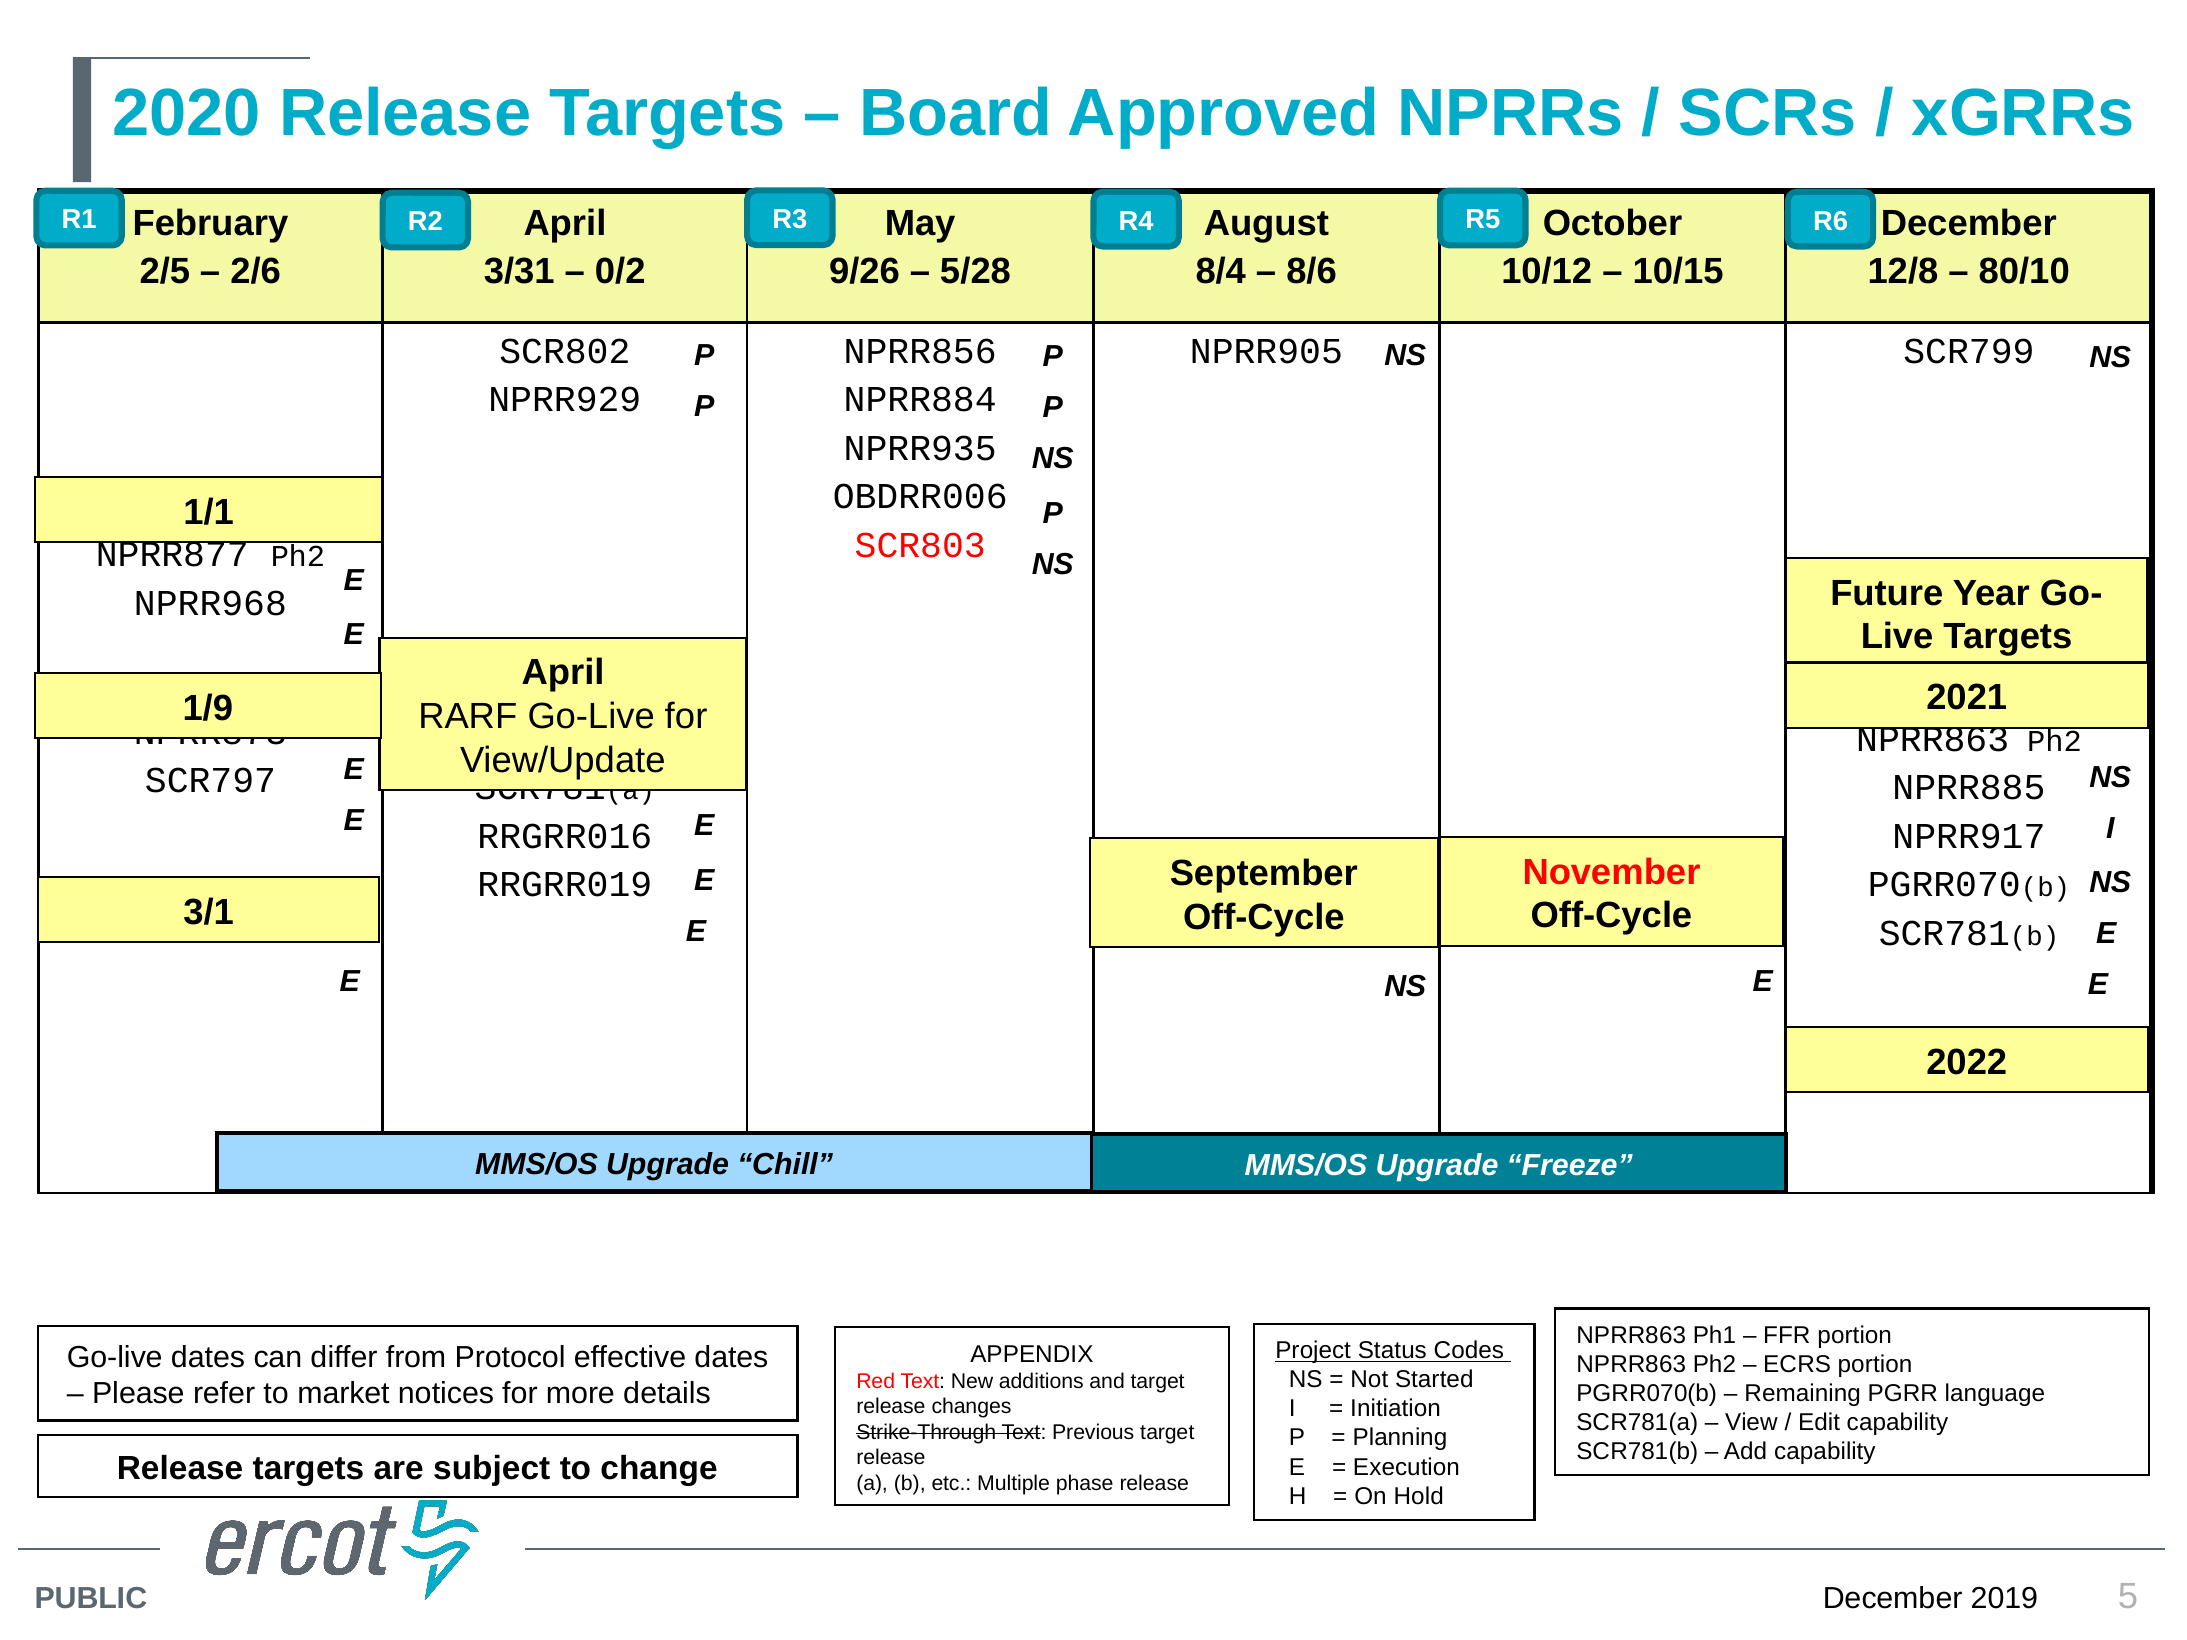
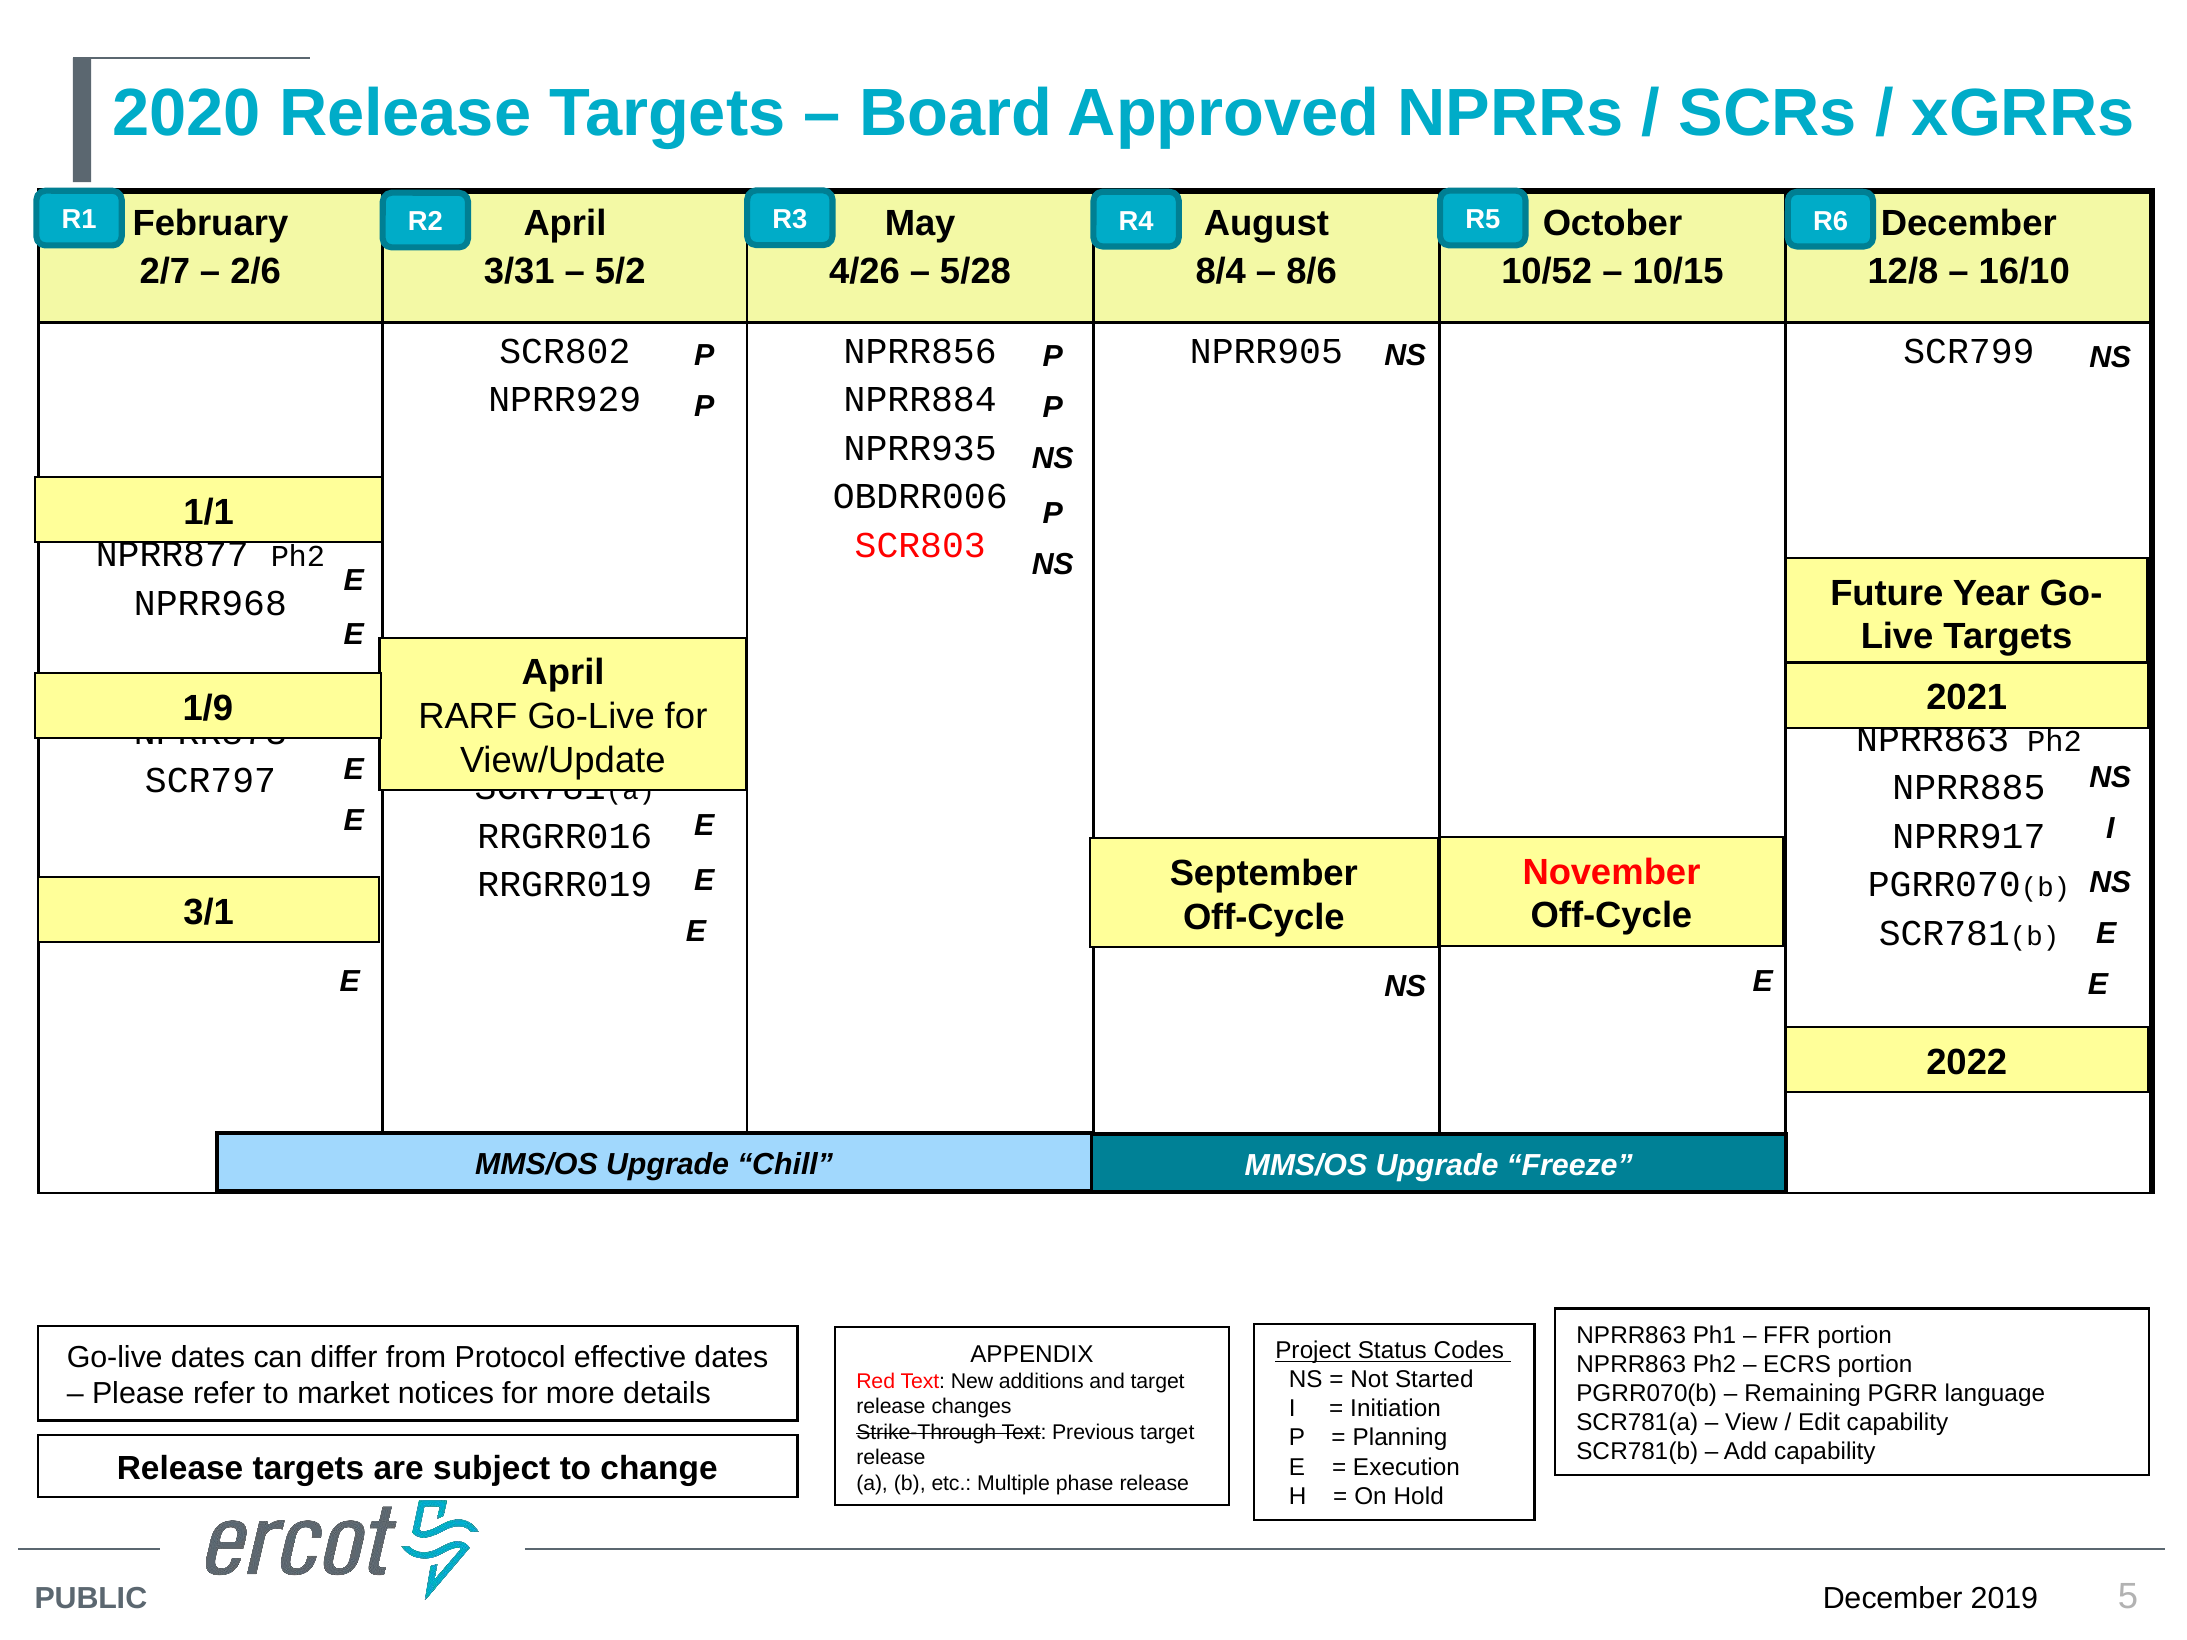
2/5: 2/5 -> 2/7
0/2: 0/2 -> 5/2
9/26: 9/26 -> 4/26
10/12: 10/12 -> 10/52
80/10: 80/10 -> 16/10
